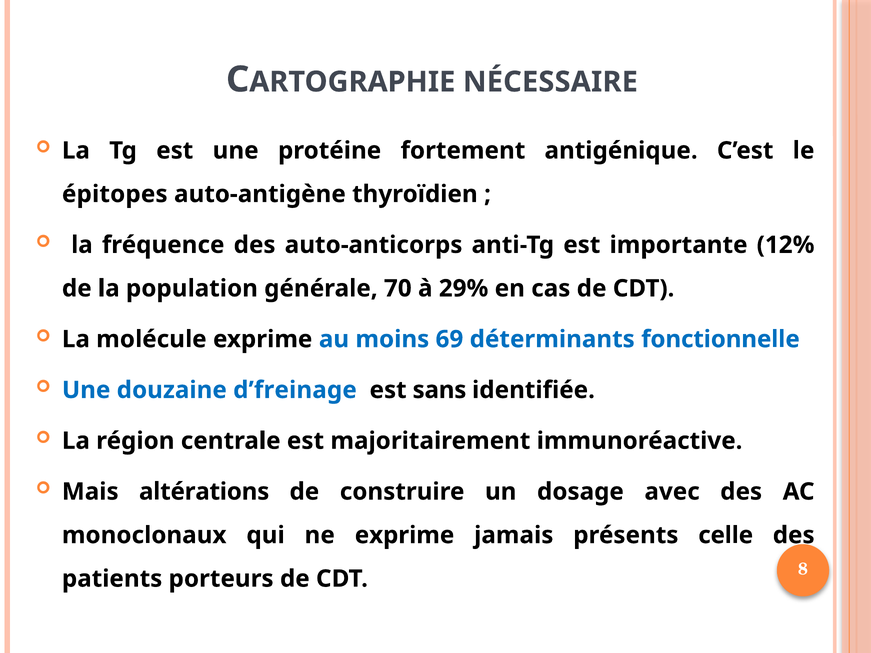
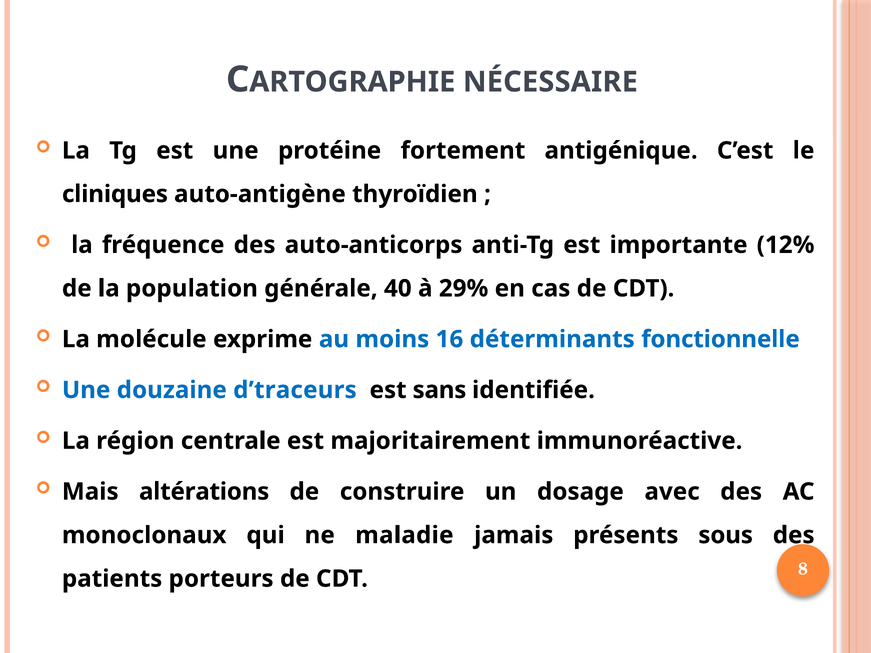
épitopes: épitopes -> cliniques
70: 70 -> 40
69: 69 -> 16
d’freinage: d’freinage -> d’traceurs
ne exprime: exprime -> maladie
celle: celle -> sous
